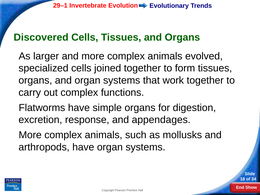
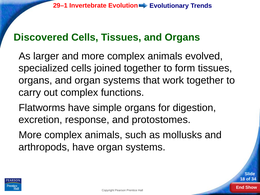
appendages: appendages -> protostomes
